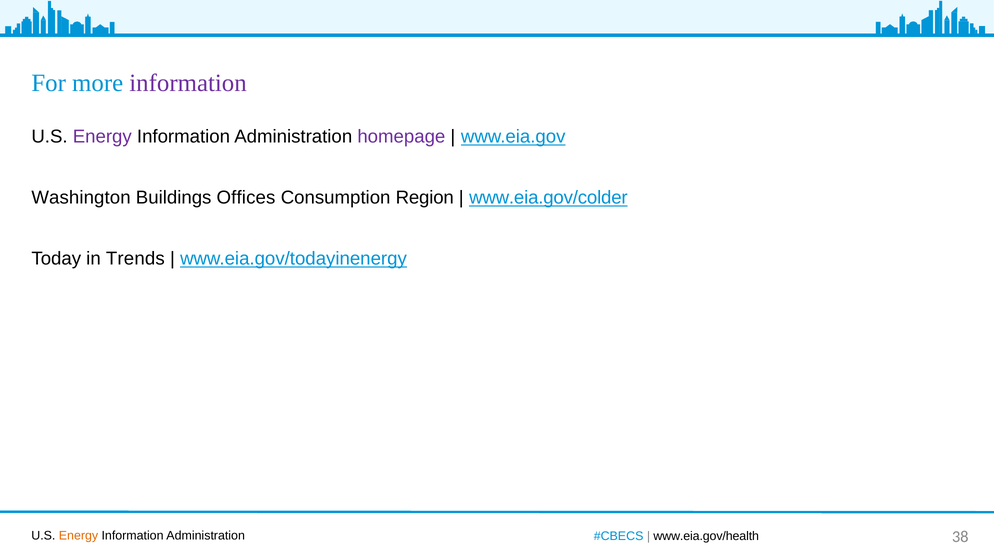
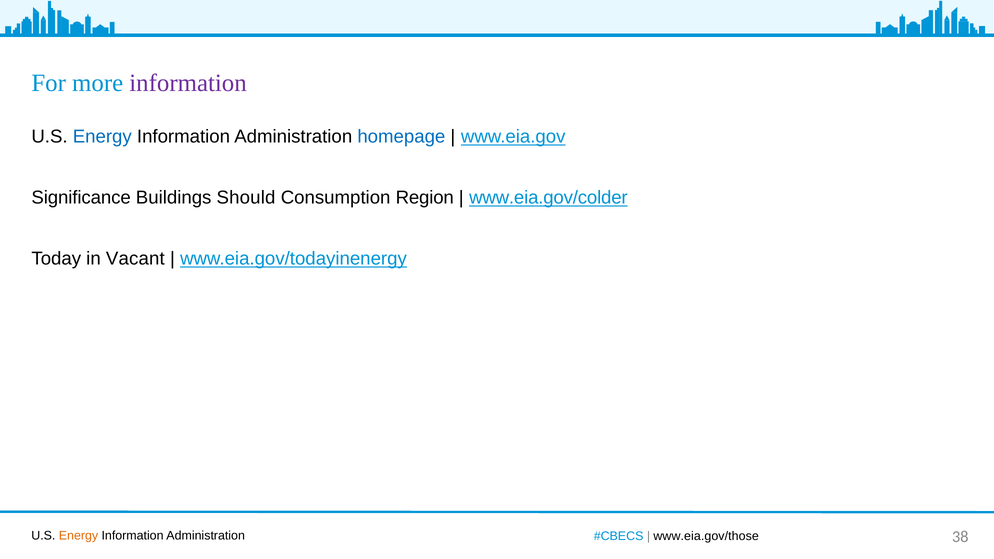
Energy at (102, 137) colour: purple -> blue
homepage colour: purple -> blue
Washington: Washington -> Significance
Offices: Offices -> Should
Trends: Trends -> Vacant
www.eia.gov/health: www.eia.gov/health -> www.eia.gov/those
